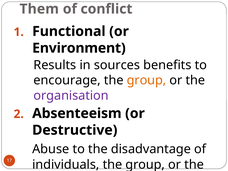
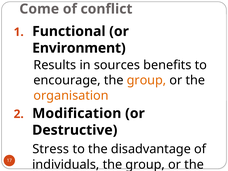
Them: Them -> Come
organisation at (71, 96) colour: purple -> orange
Absenteeism: Absenteeism -> Modification
Abuse: Abuse -> Stress
